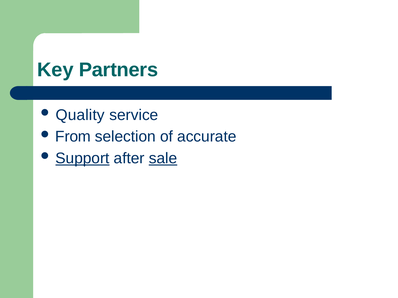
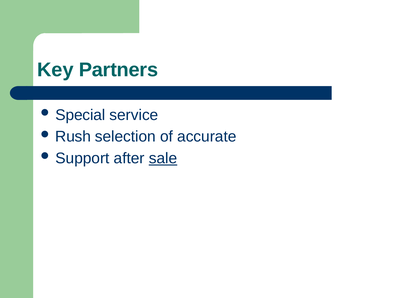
Quality: Quality -> Special
From: From -> Rush
Support underline: present -> none
